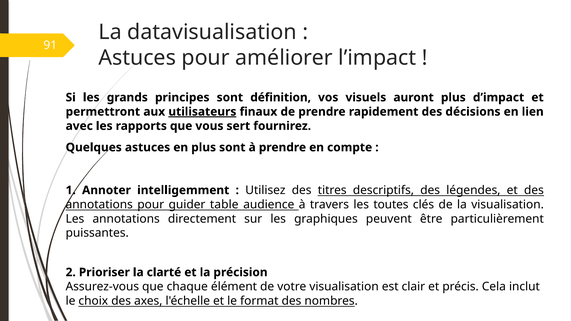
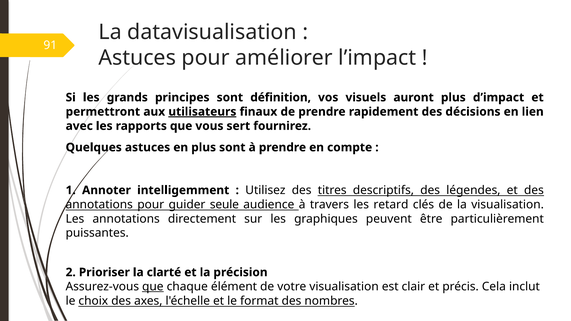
table: table -> seule
toutes: toutes -> retard
que at (153, 287) underline: none -> present
